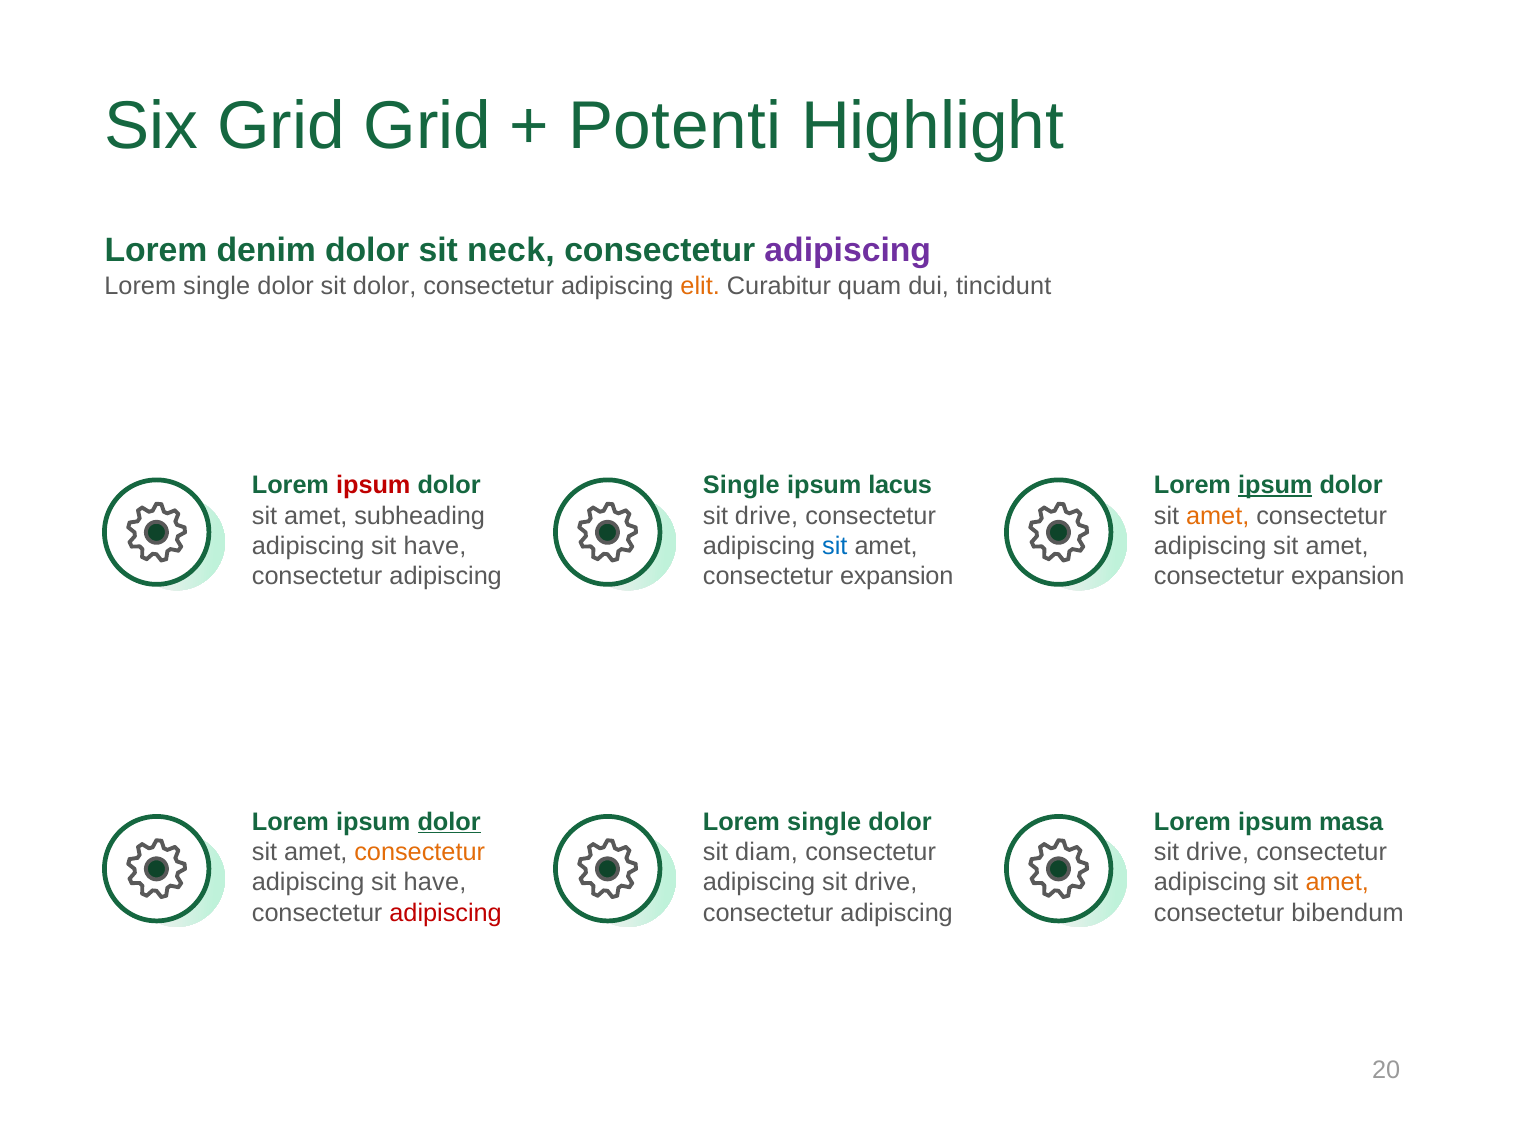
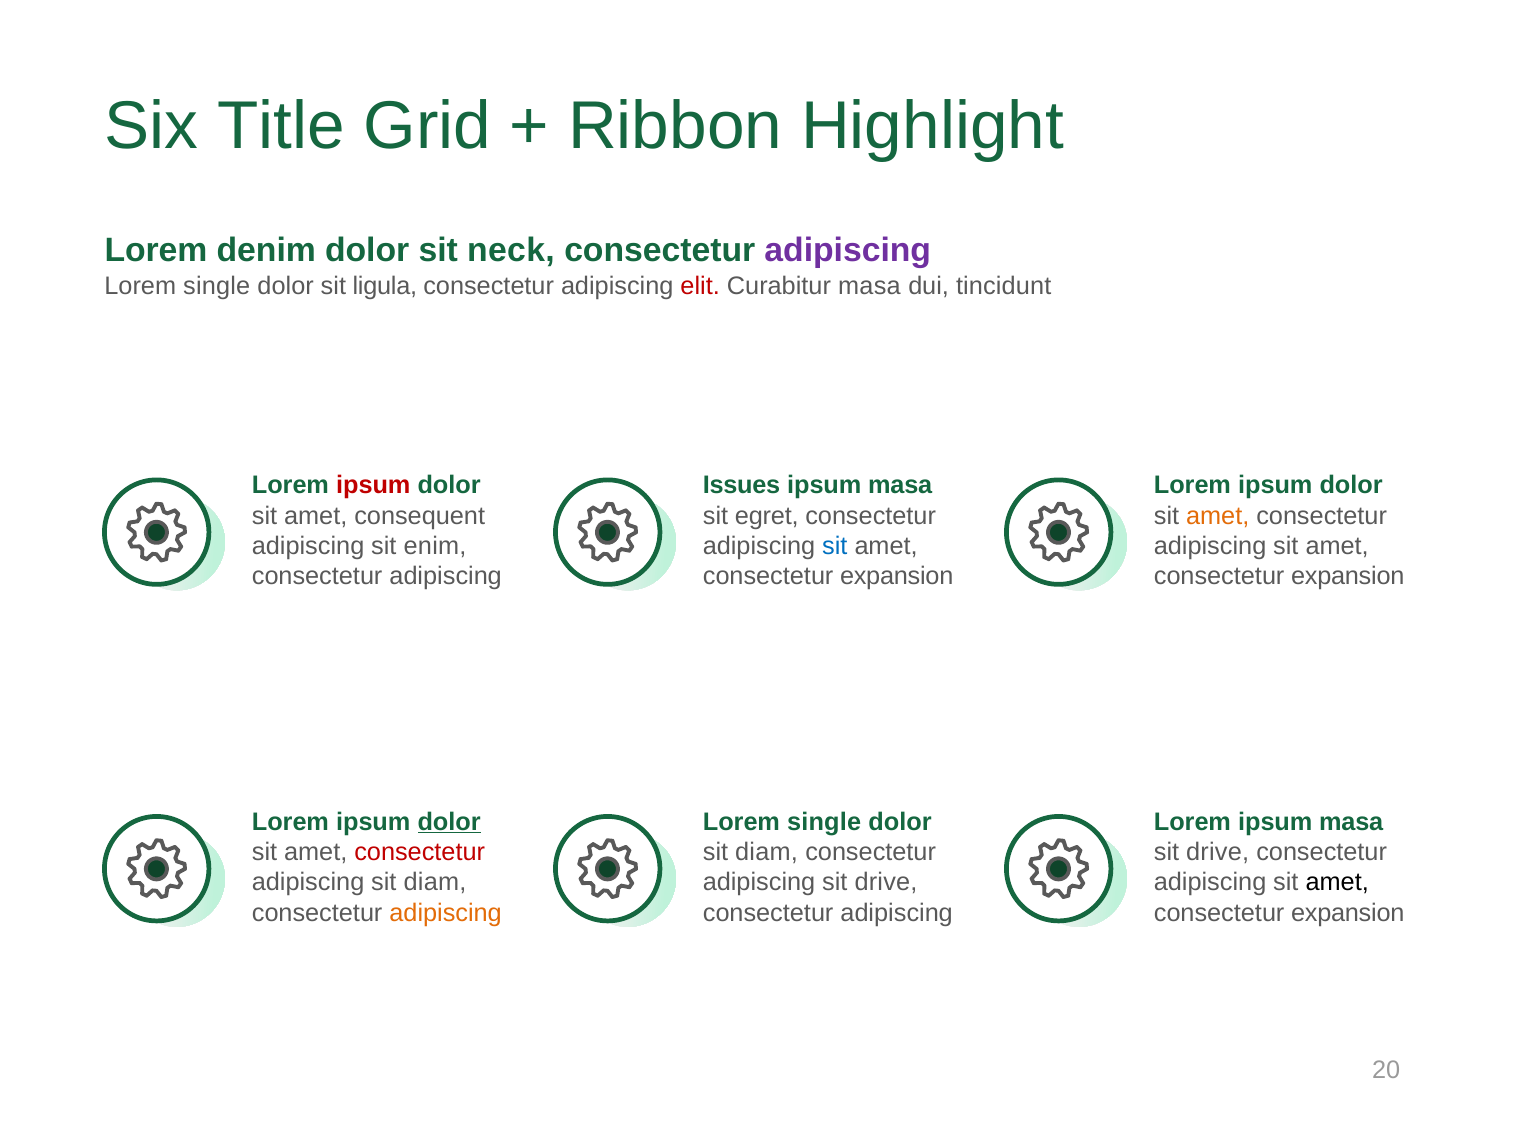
Six Grid: Grid -> Title
Potenti: Potenti -> Ribbon
sit dolor: dolor -> ligula
elit colour: orange -> red
Curabitur quam: quam -> masa
Single at (741, 485): Single -> Issues
lacus at (900, 485): lacus -> masa
ipsum at (1275, 485) underline: present -> none
subheading: subheading -> consequent
drive at (767, 516): drive -> egret
have at (435, 546): have -> enim
consectetur at (420, 852) colour: orange -> red
have at (435, 883): have -> diam
amet at (1337, 883) colour: orange -> black
adipiscing at (446, 913) colour: red -> orange
bibendum at (1348, 913): bibendum -> expansion
